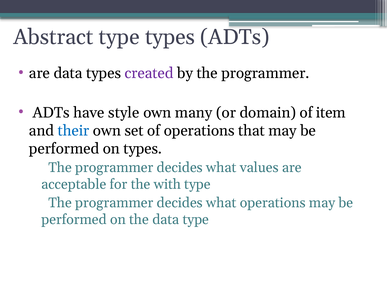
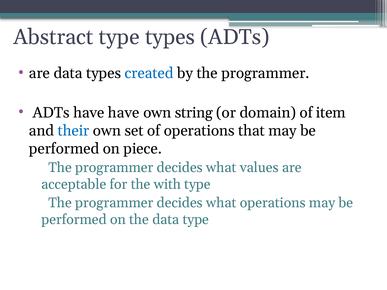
created colour: purple -> blue
have style: style -> have
many: many -> string
on types: types -> piece
